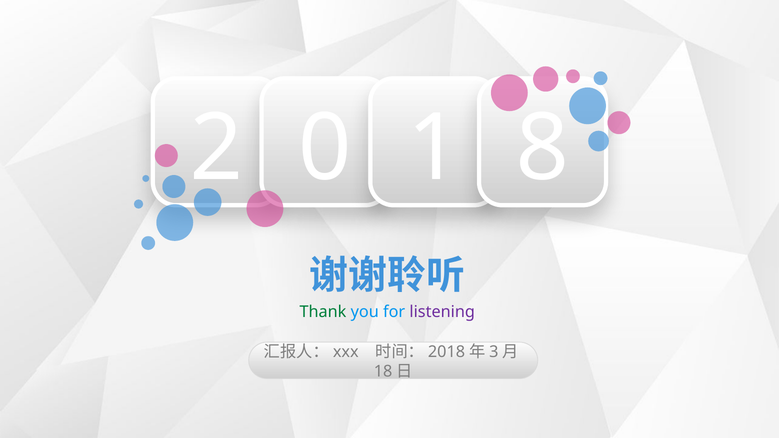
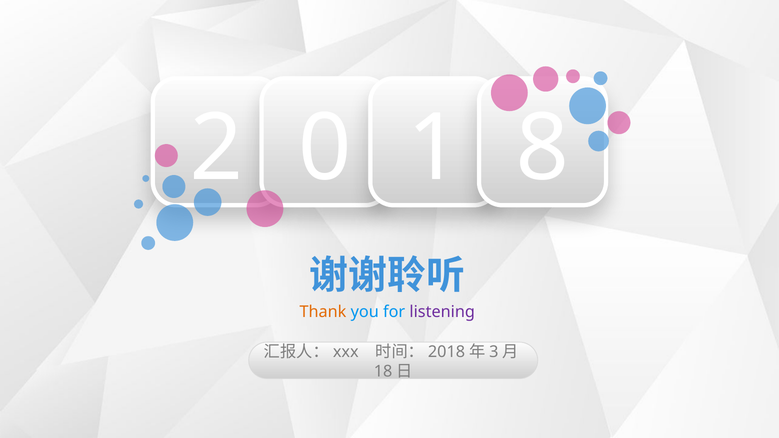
Thank colour: green -> orange
